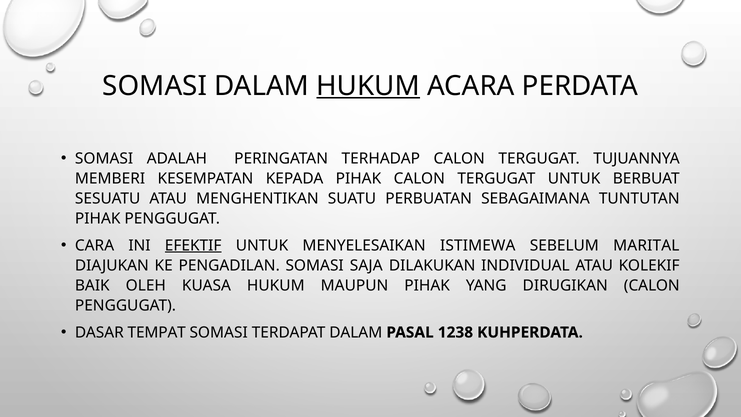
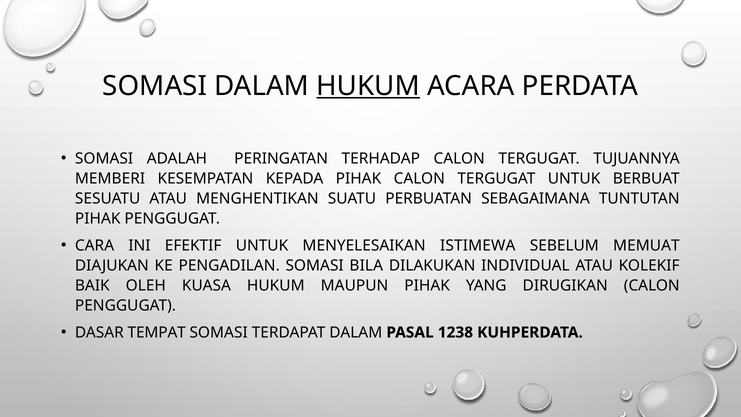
EFEKTIF underline: present -> none
MARITAL: MARITAL -> MEMUAT
SAJA: SAJA -> BILA
